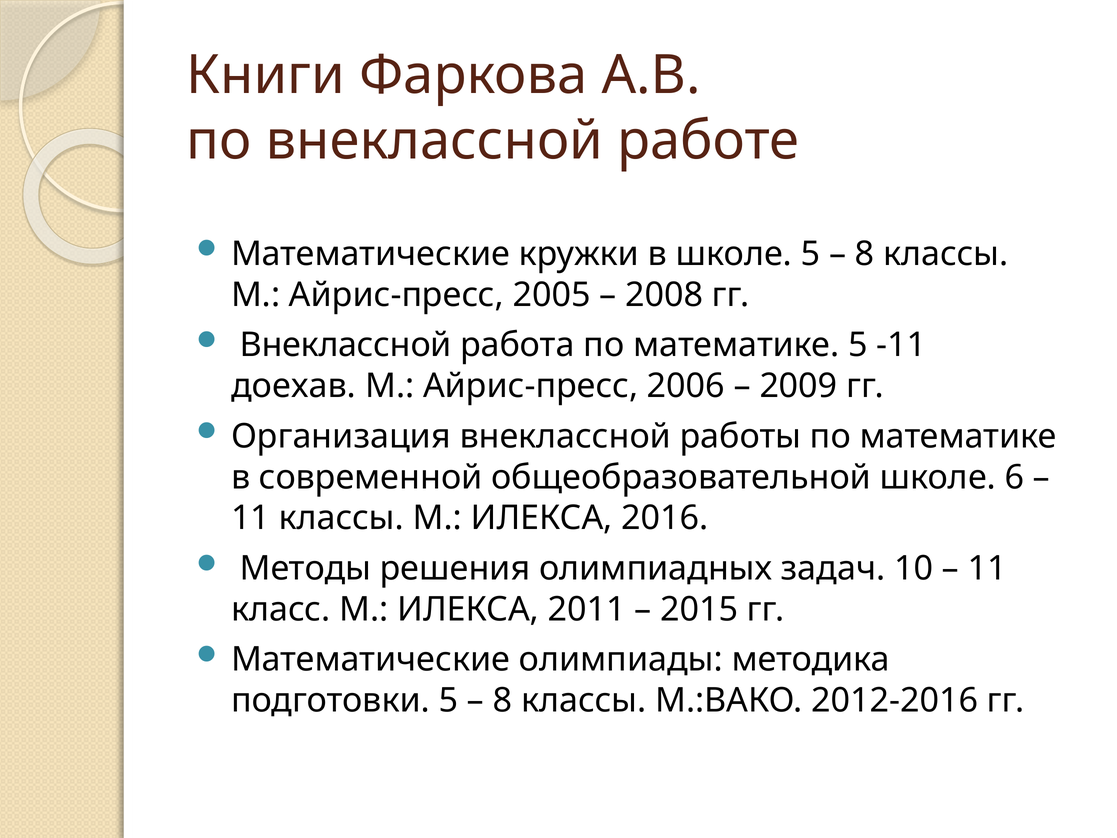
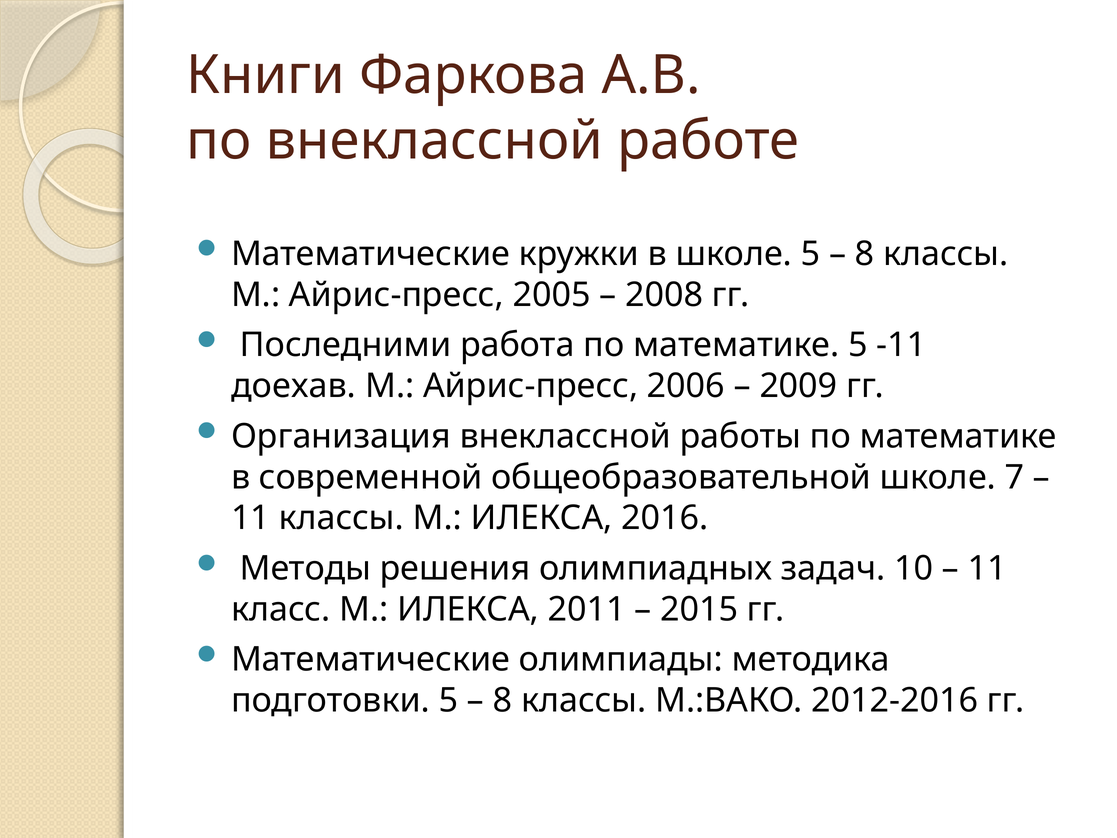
Внеклассной at (346, 345): Внеклассной -> Последними
6: 6 -> 7
